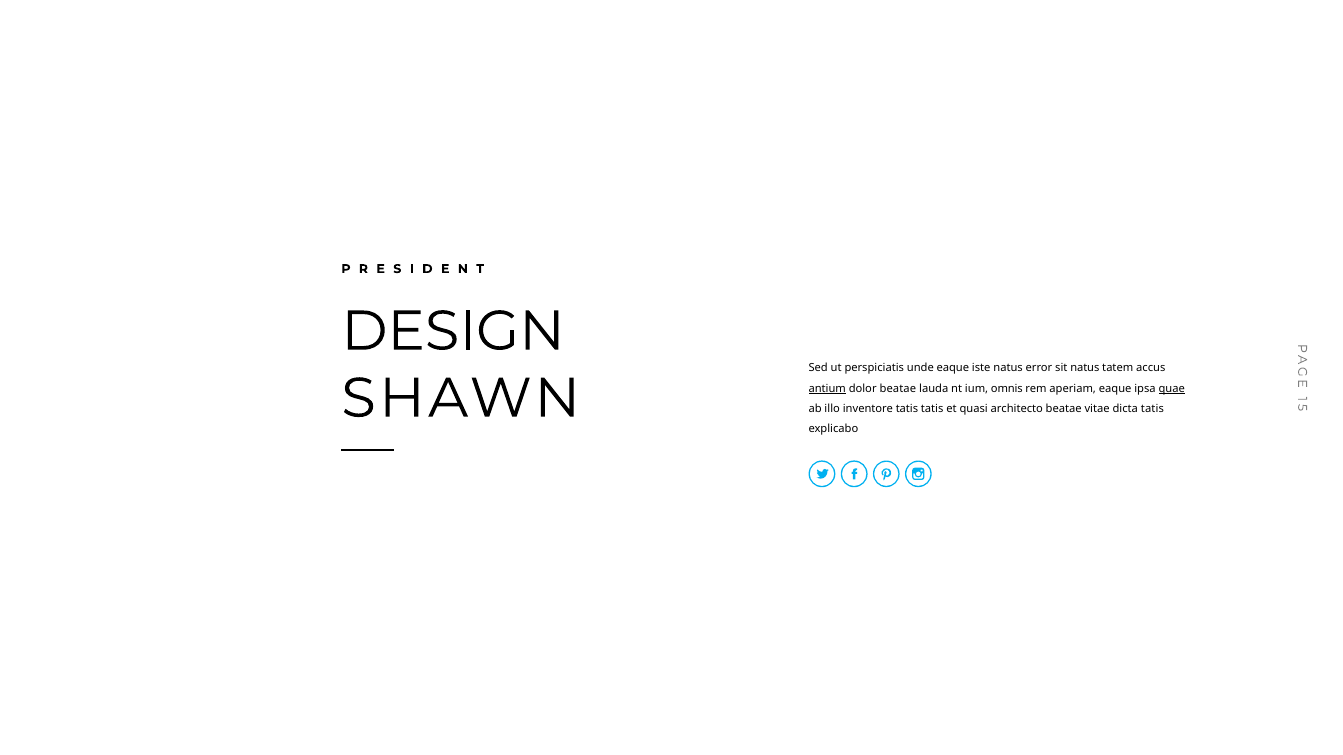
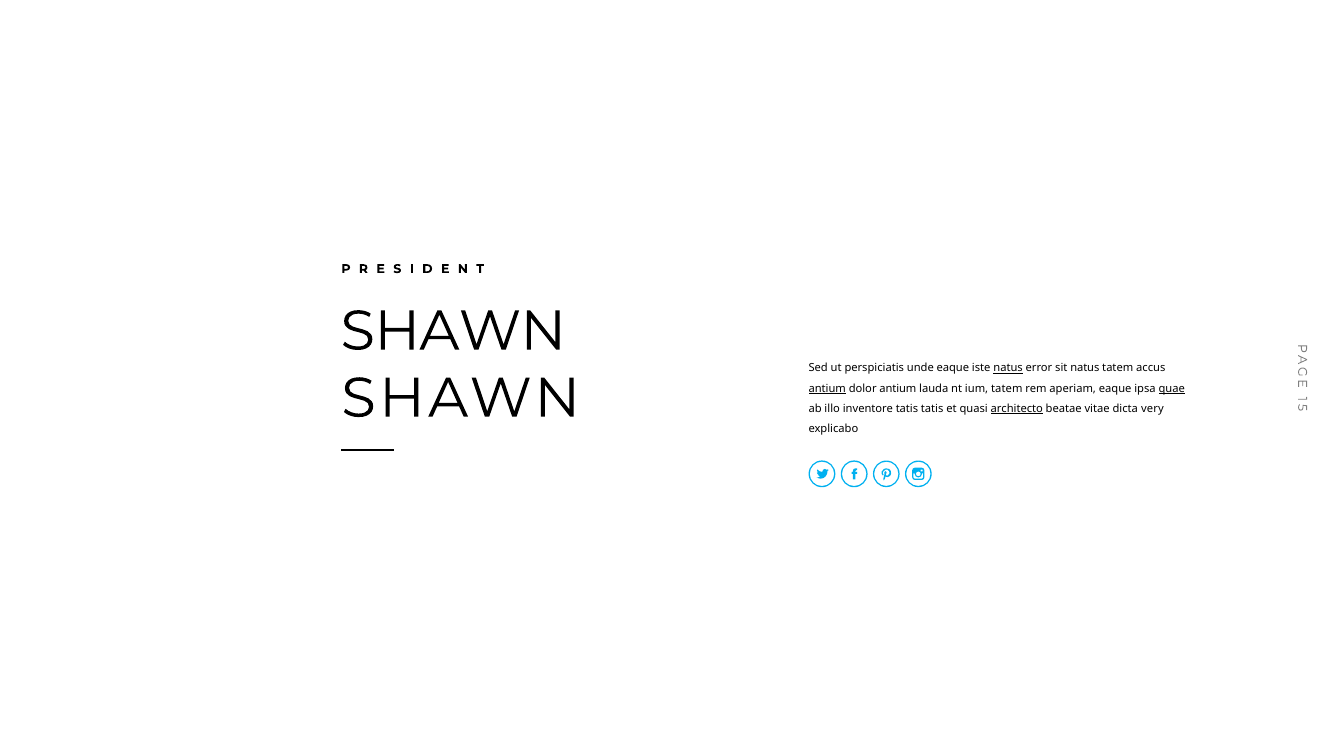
DESIGN at (453, 331): DESIGN -> SHAWN
natus at (1008, 368) underline: none -> present
dolor beatae: beatae -> antium
ium omnis: omnis -> tatem
architecto underline: none -> present
dicta tatis: tatis -> very
